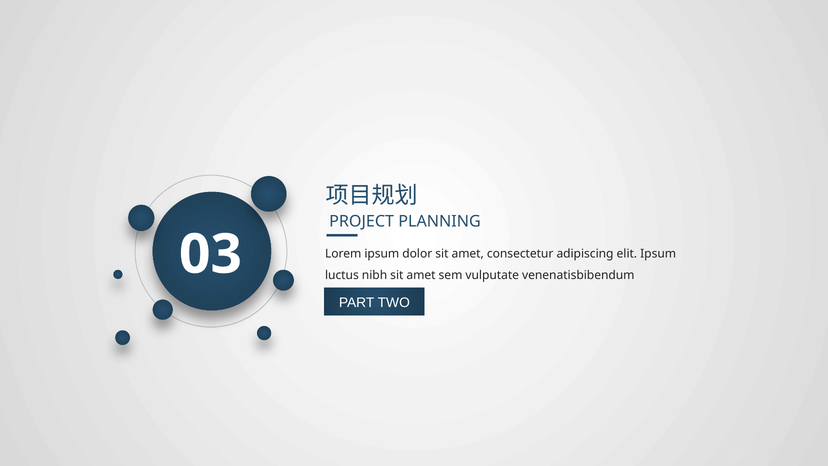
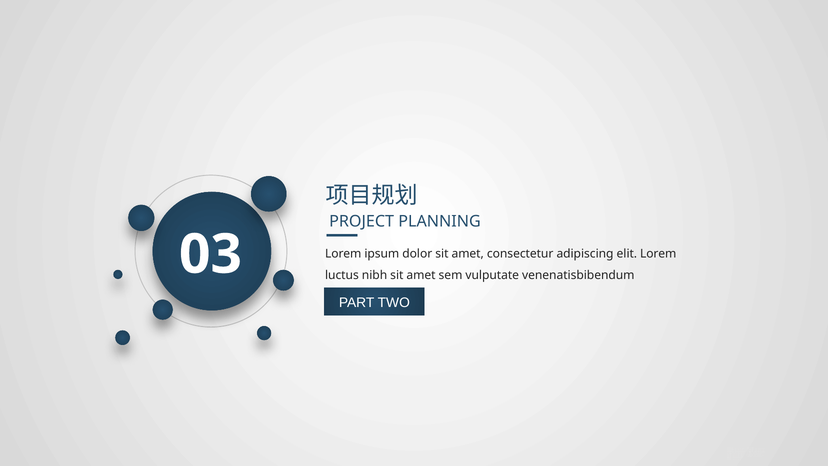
elit Ipsum: Ipsum -> Lorem
